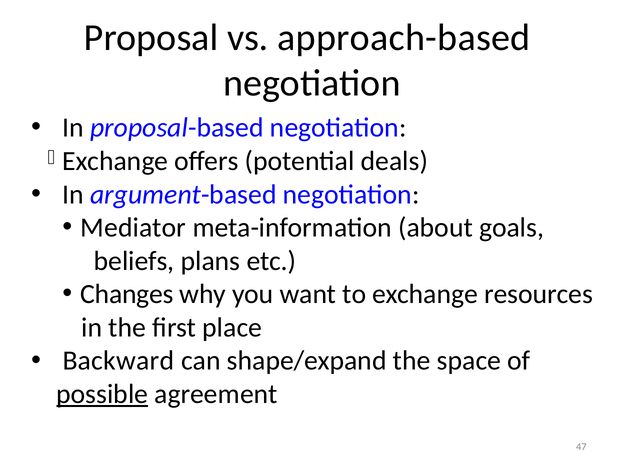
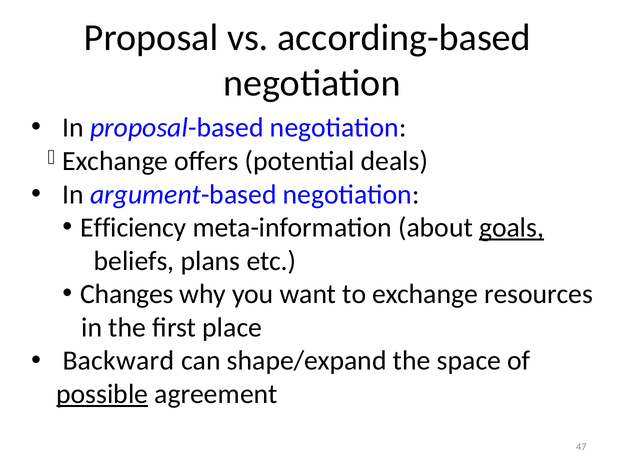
approach-based: approach-based -> according-based
Mediator: Mediator -> Efficiency
goals underline: none -> present
